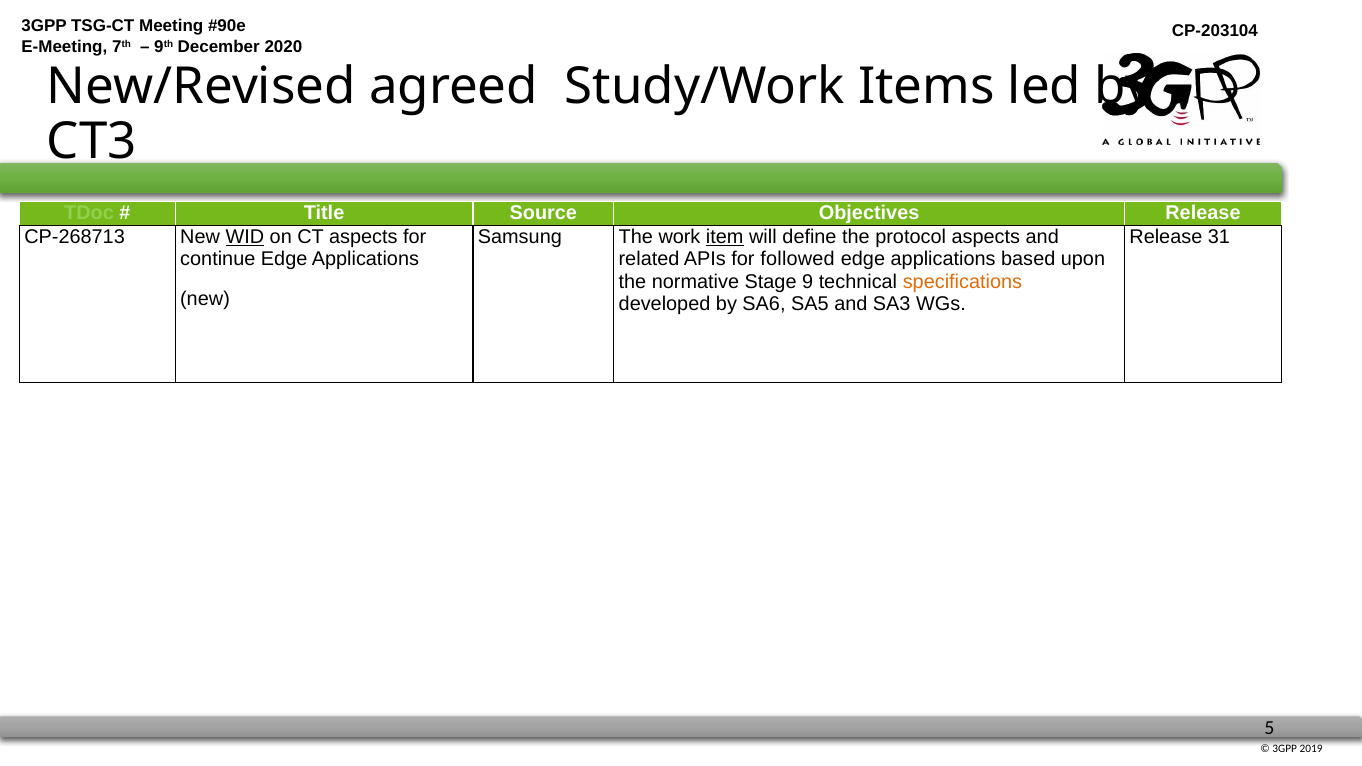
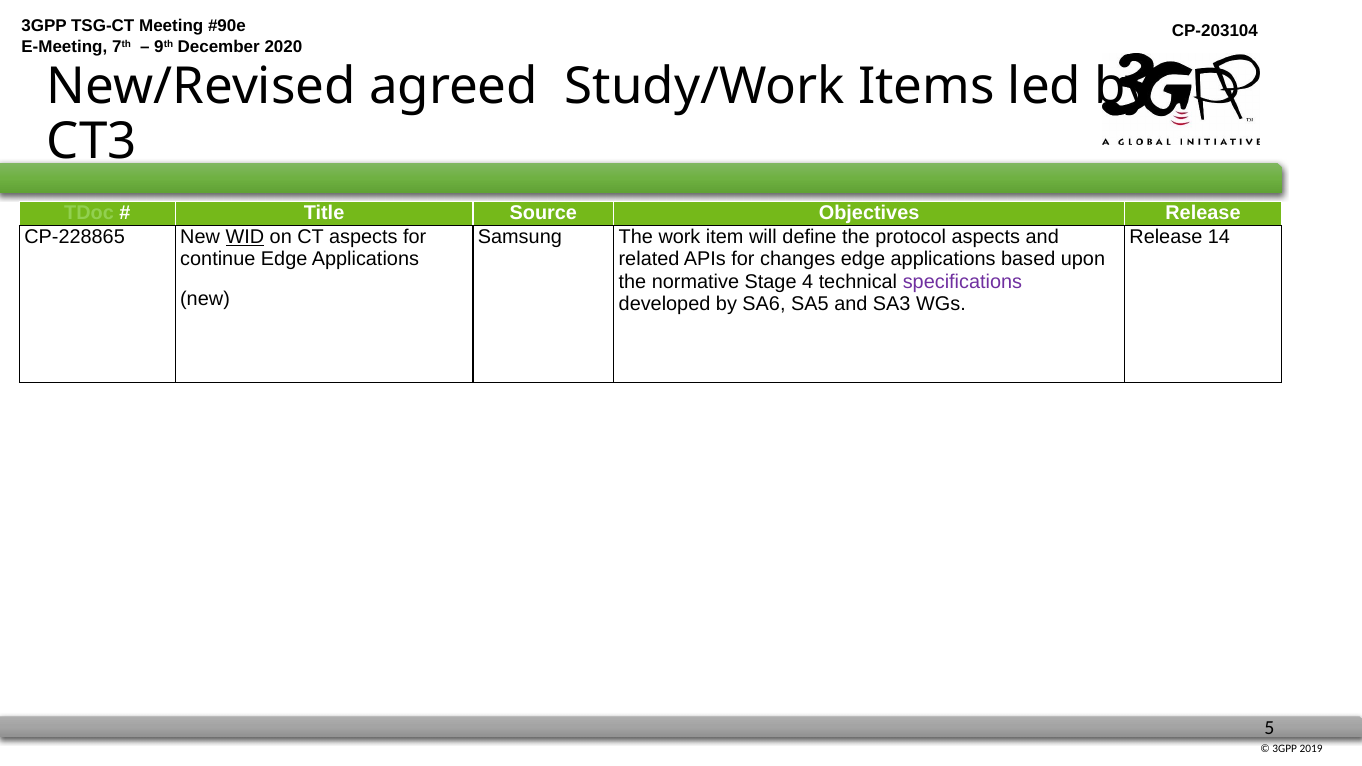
CP-268713: CP-268713 -> CP-228865
item underline: present -> none
31: 31 -> 14
followed: followed -> changes
9: 9 -> 4
specifications colour: orange -> purple
